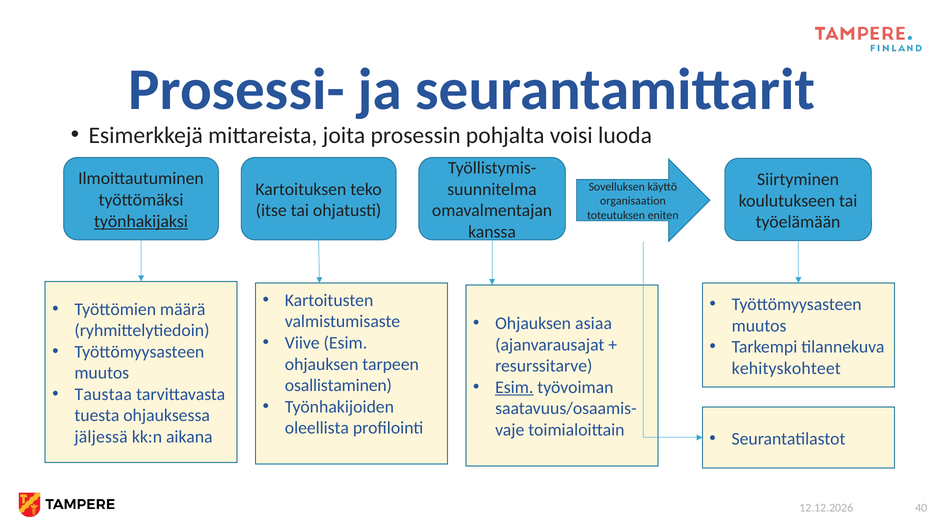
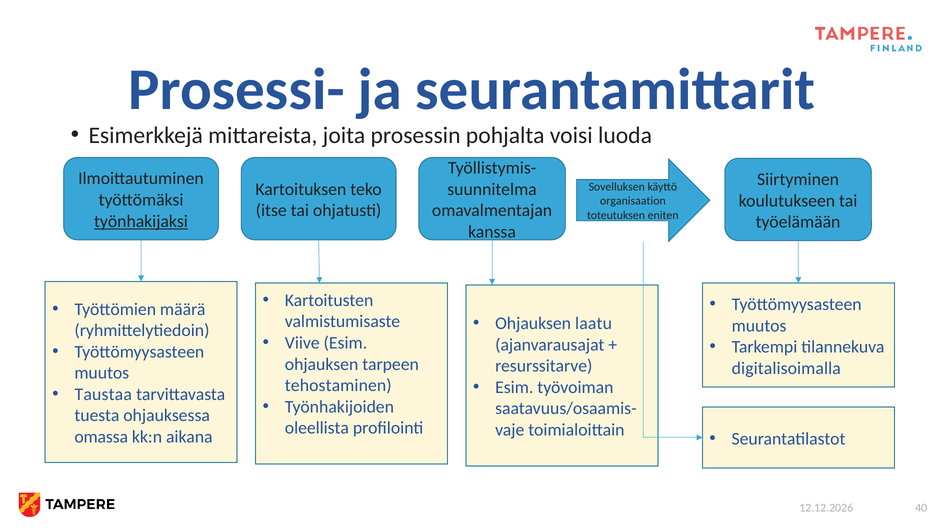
asiaa: asiaa -> laatu
kehityskohteet: kehityskohteet -> digitalisoimalla
Esim at (514, 387) underline: present -> none
osallistaminen: osallistaminen -> tehostaminen
jäljessä: jäljessä -> omassa
